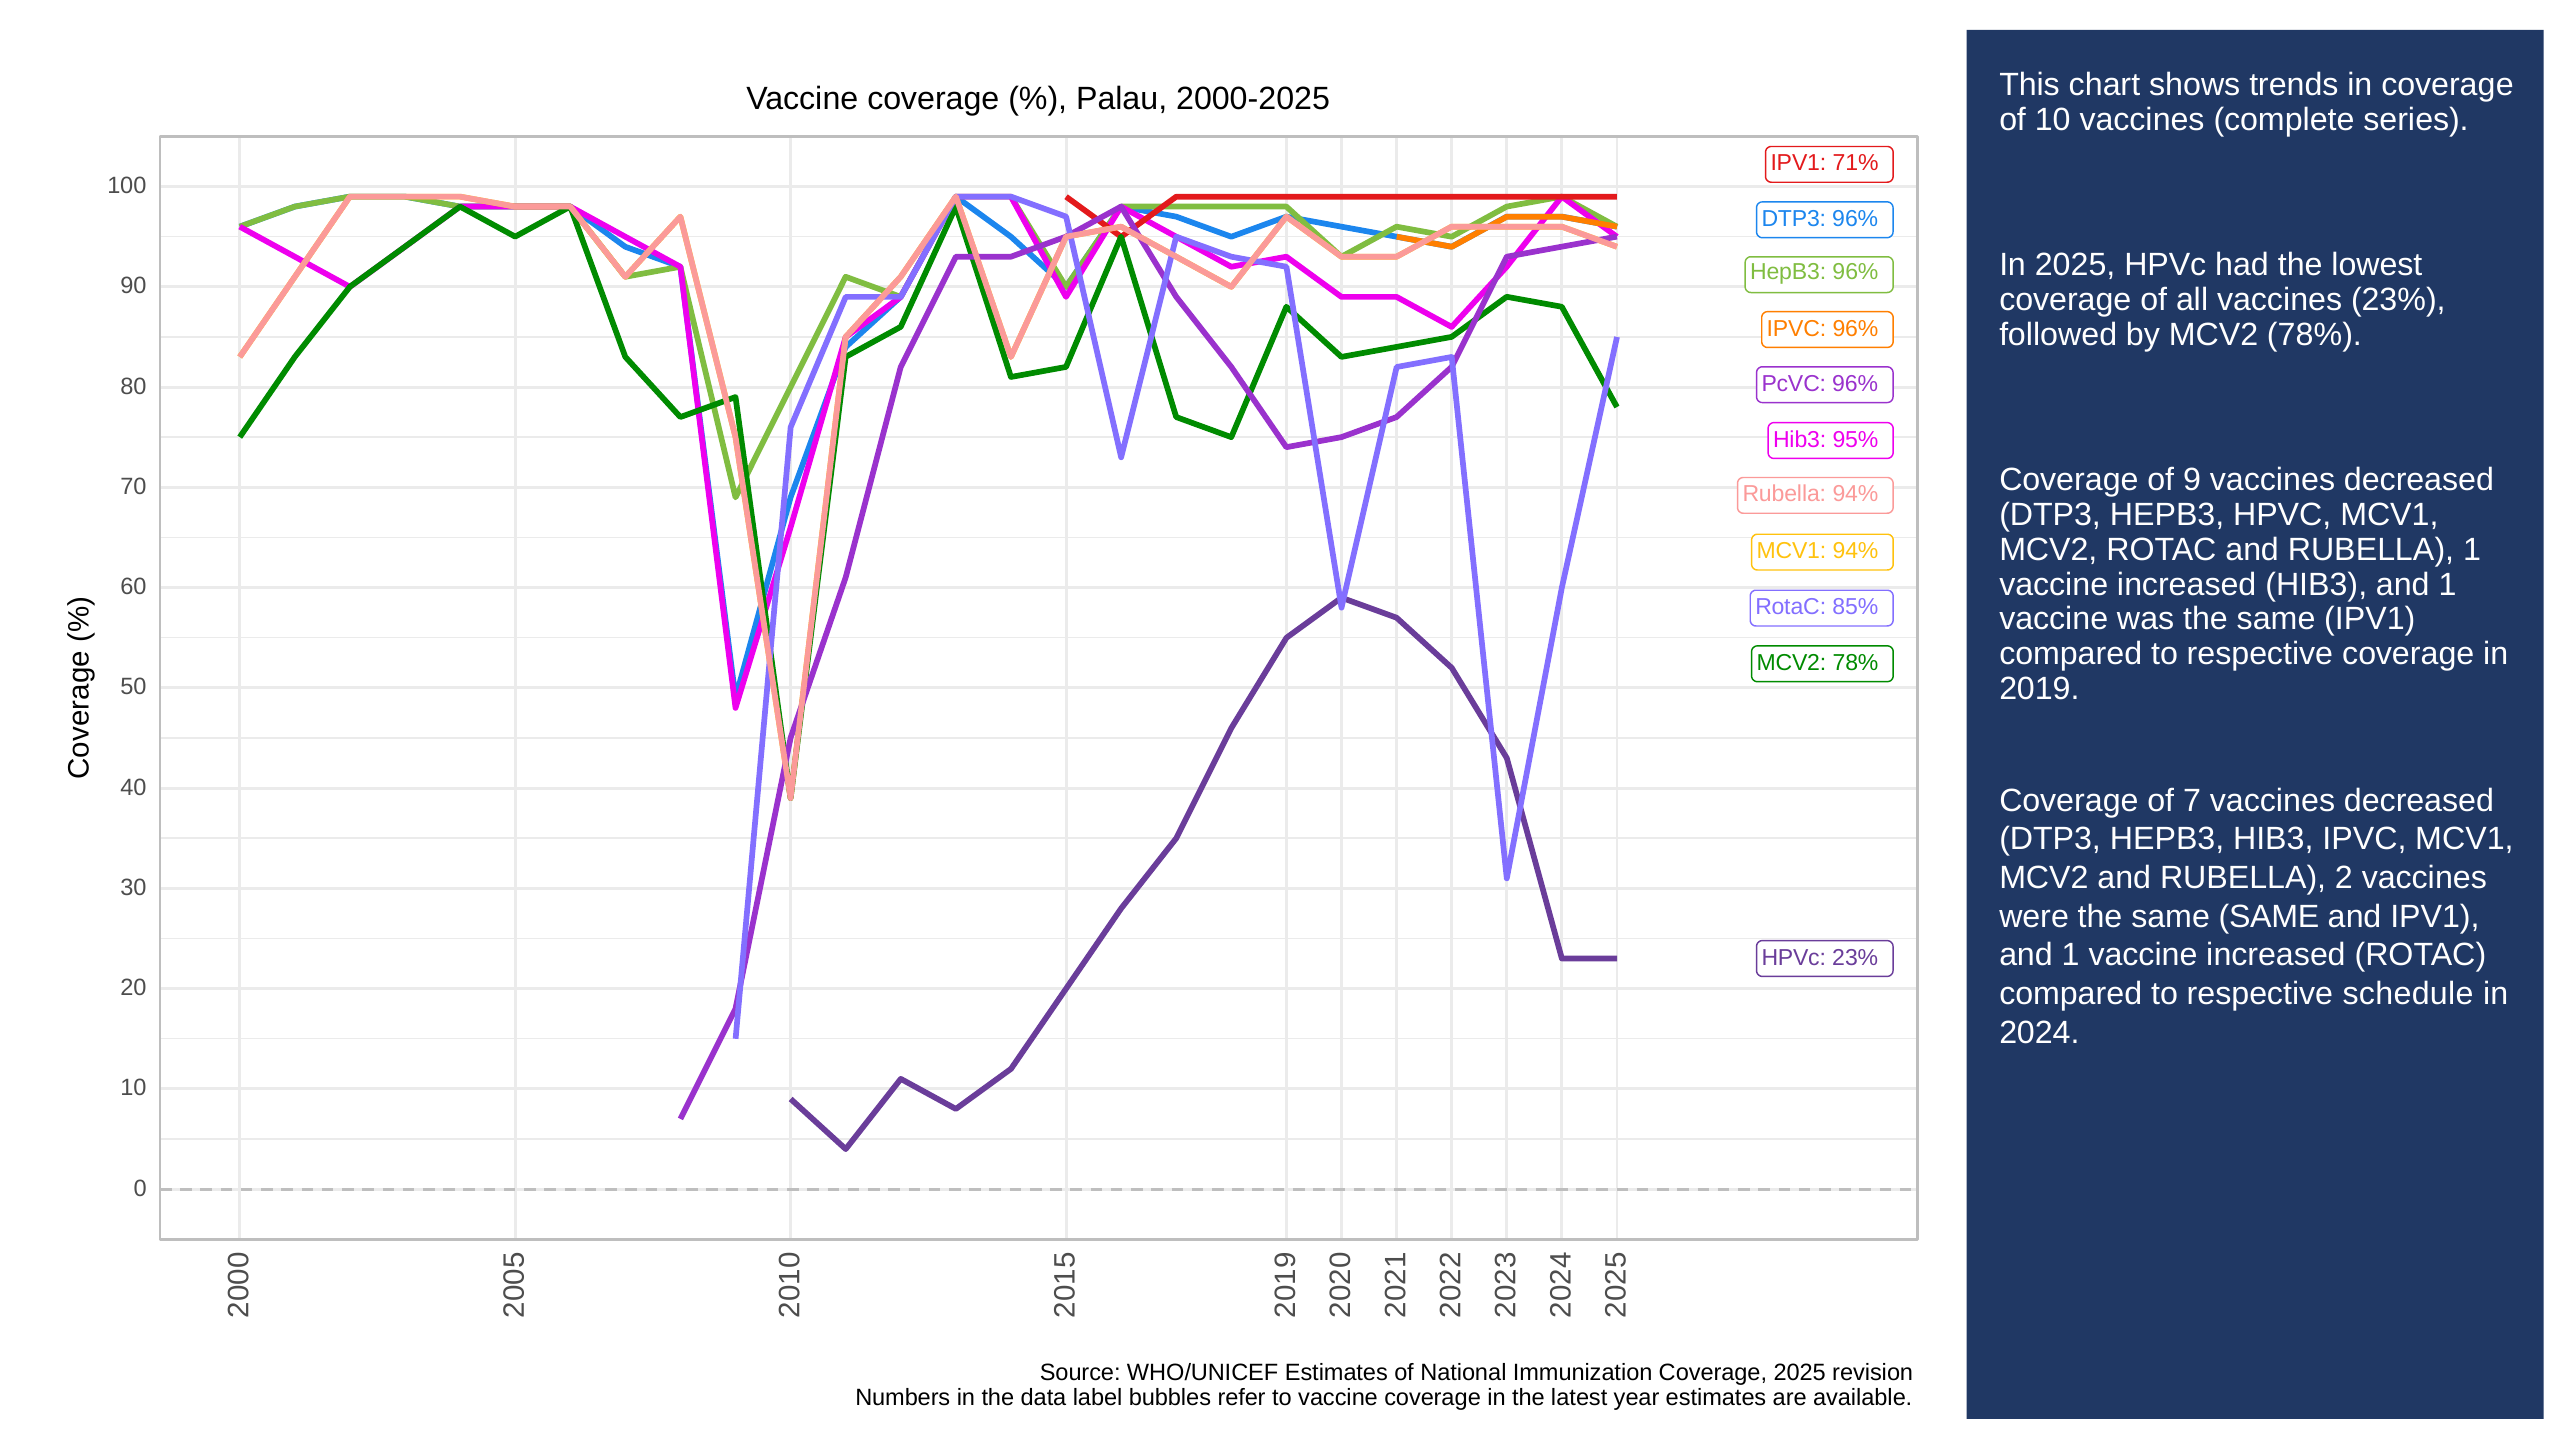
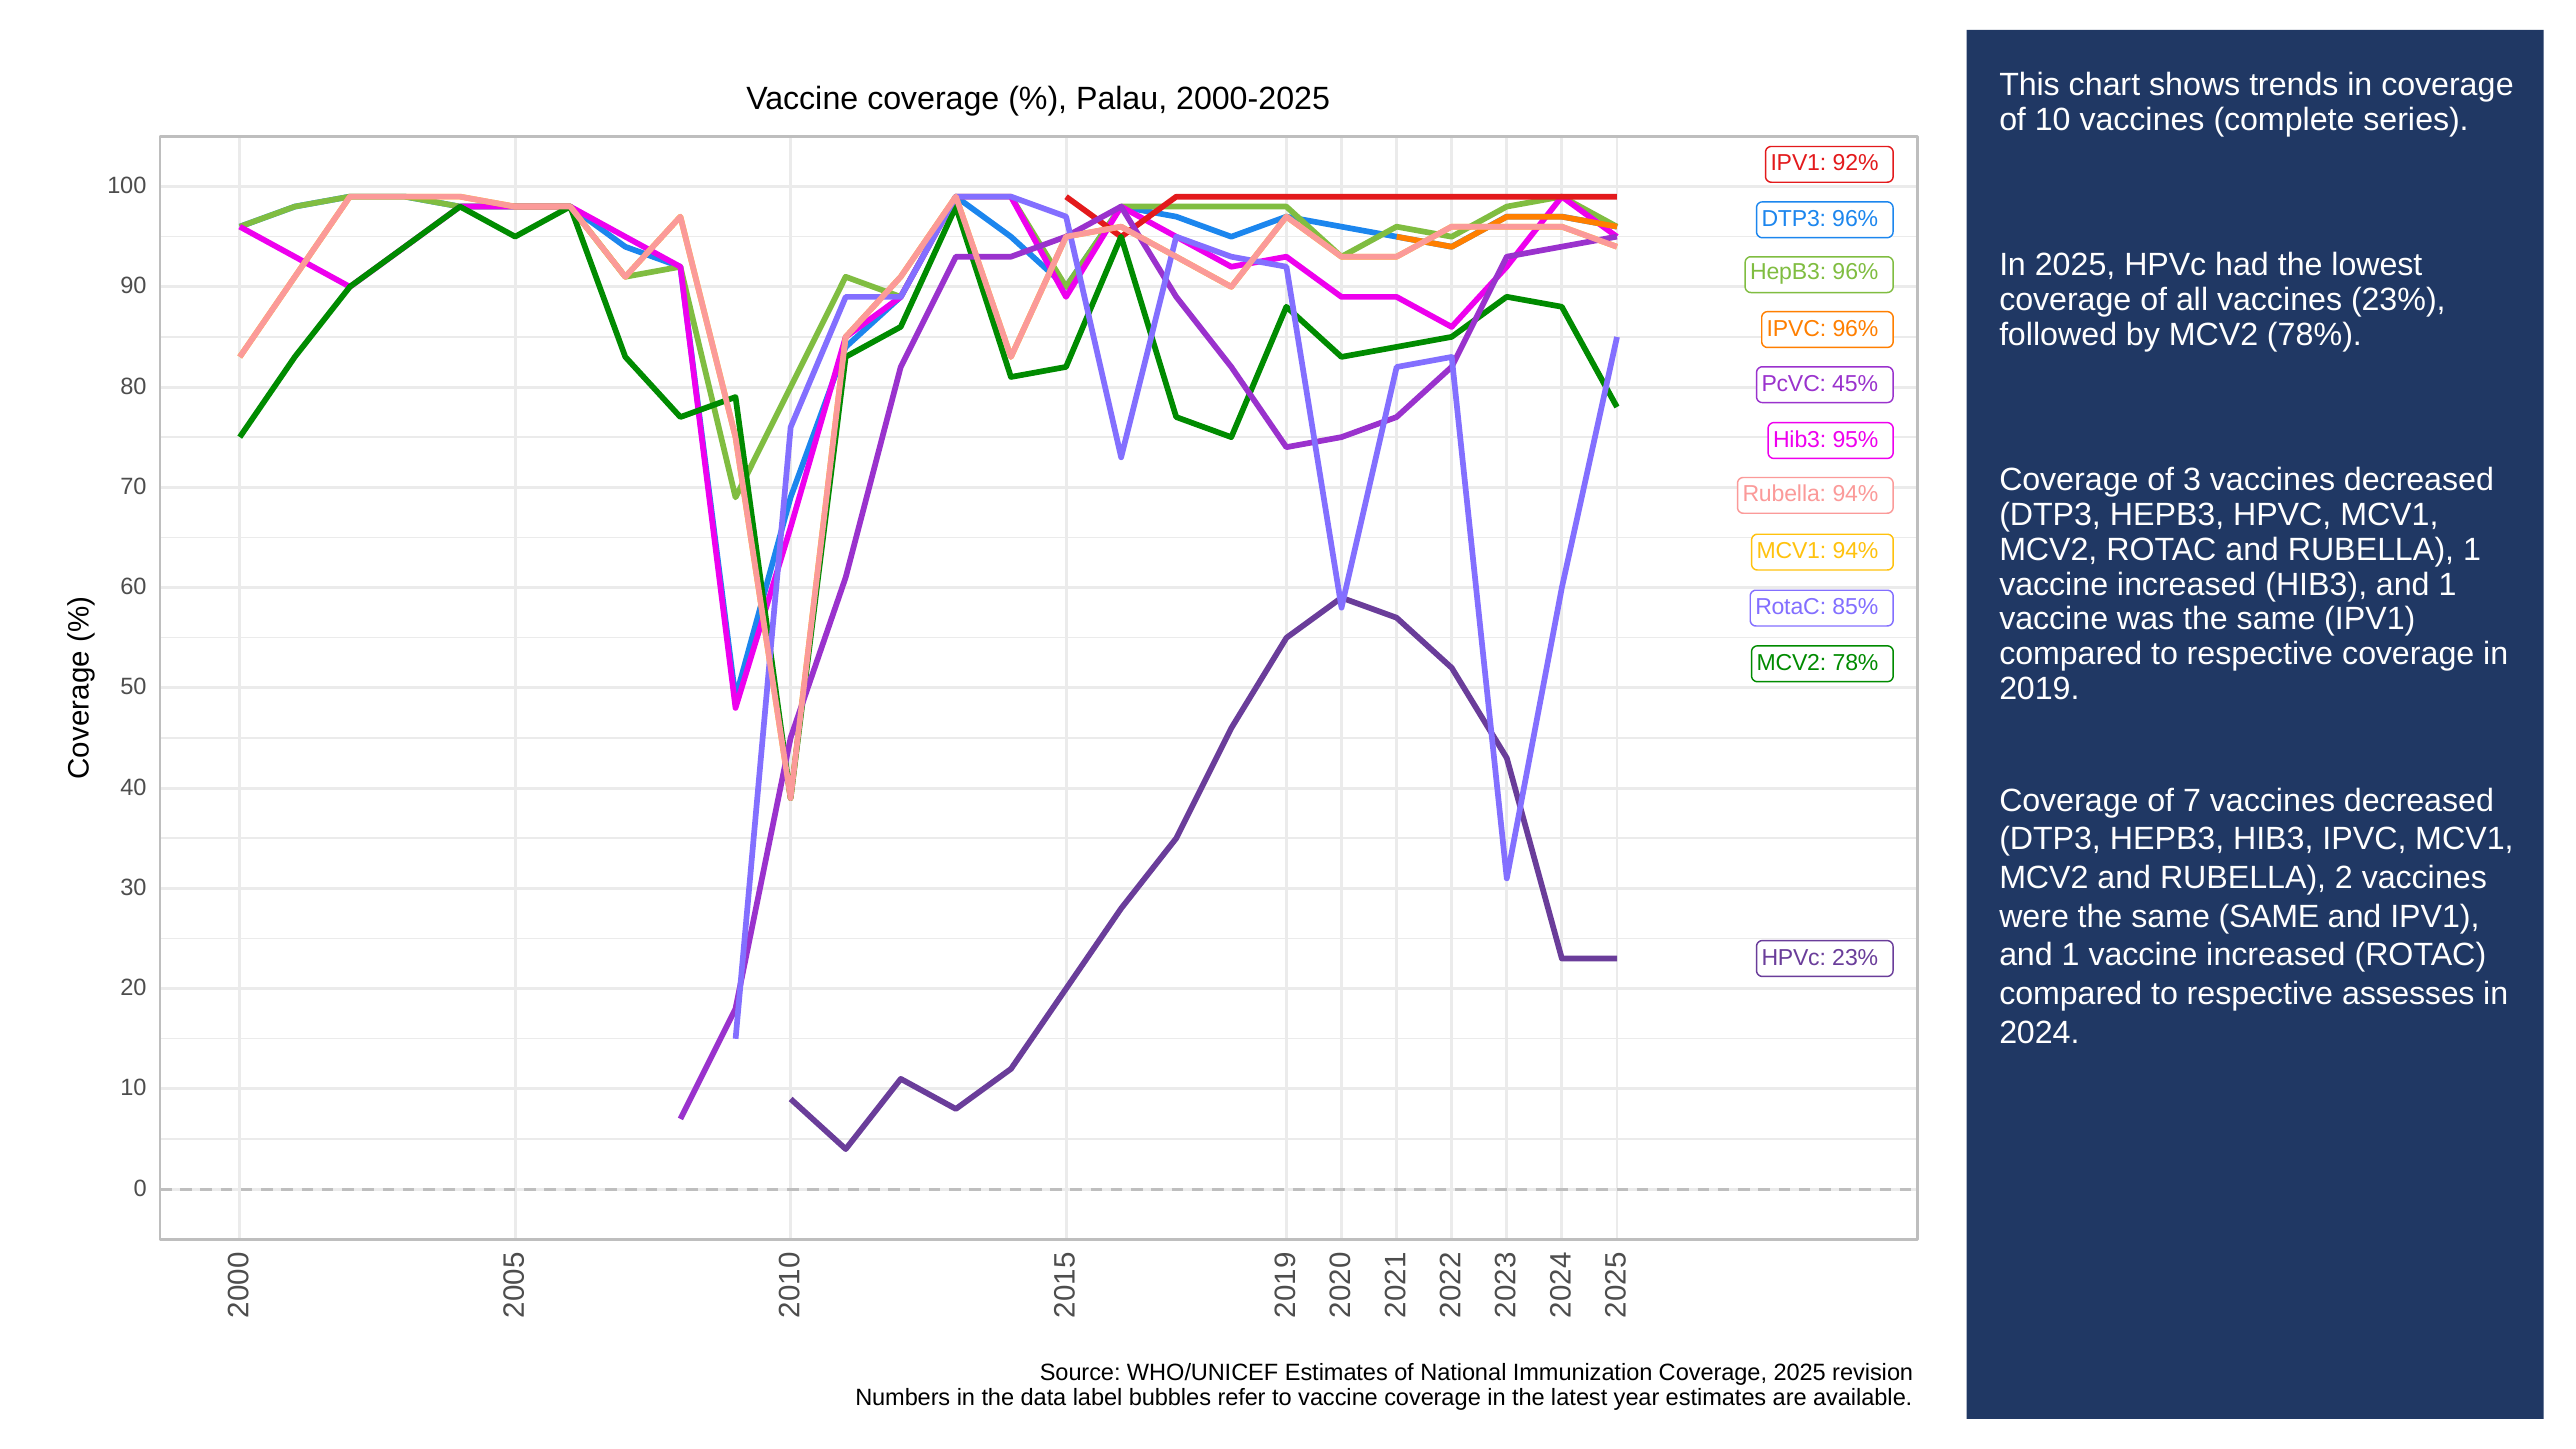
71%: 71% -> 92%
PcVC 96%: 96% -> 45%
of 9: 9 -> 3
schedule: schedule -> assesses
